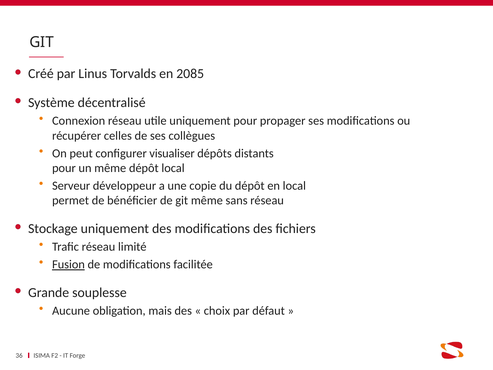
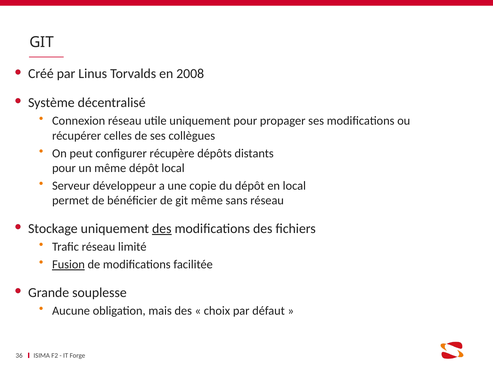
2085: 2085 -> 2008
visualiser: visualiser -> récupère
des at (162, 228) underline: none -> present
